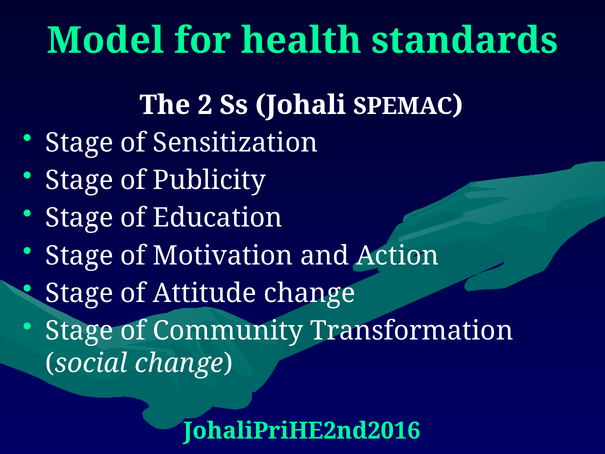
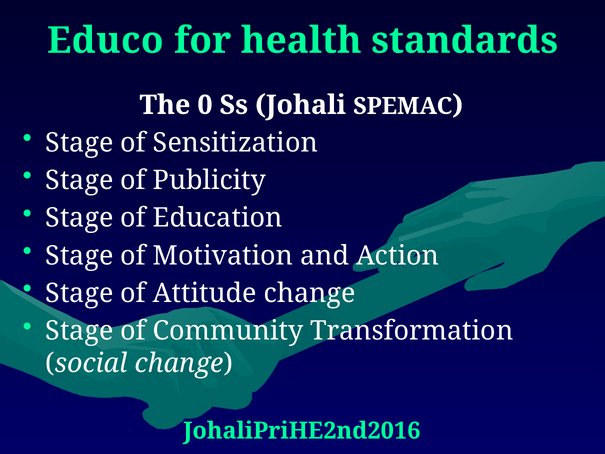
Model: Model -> Educo
2: 2 -> 0
